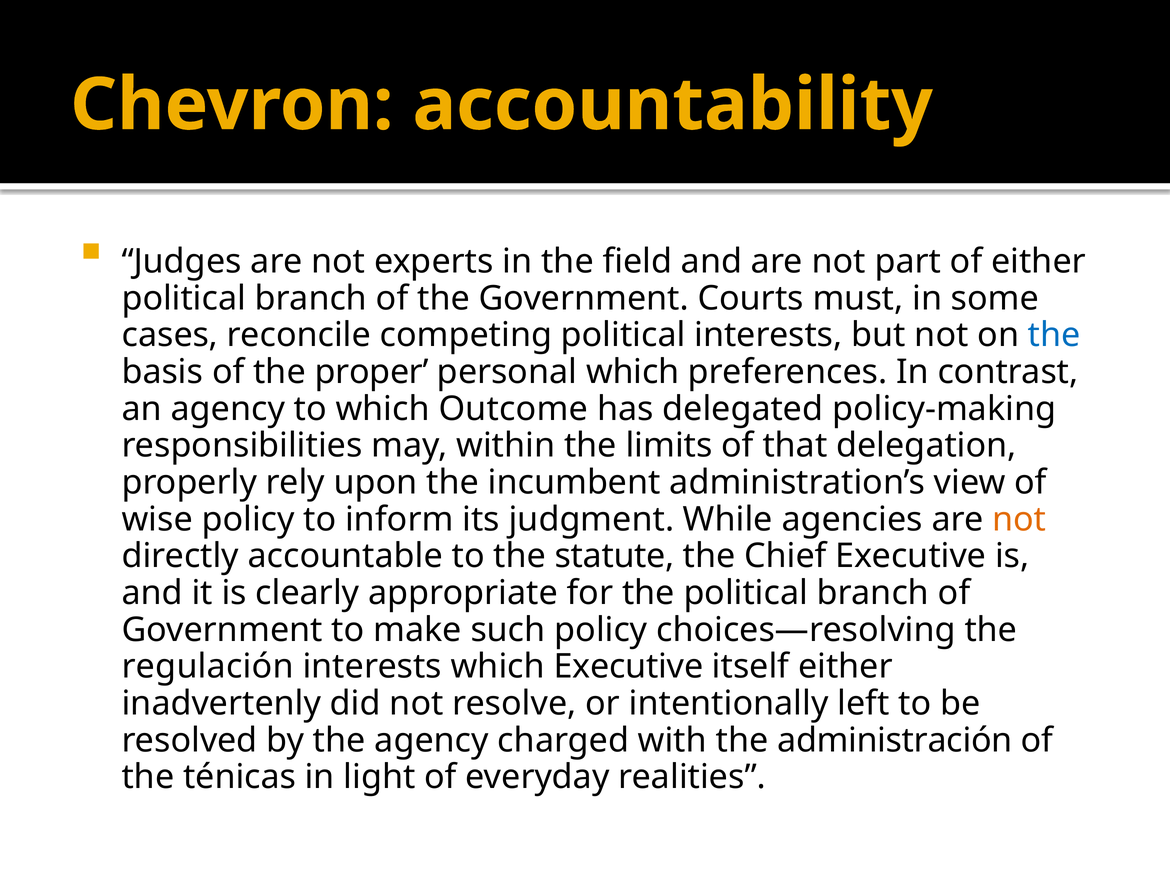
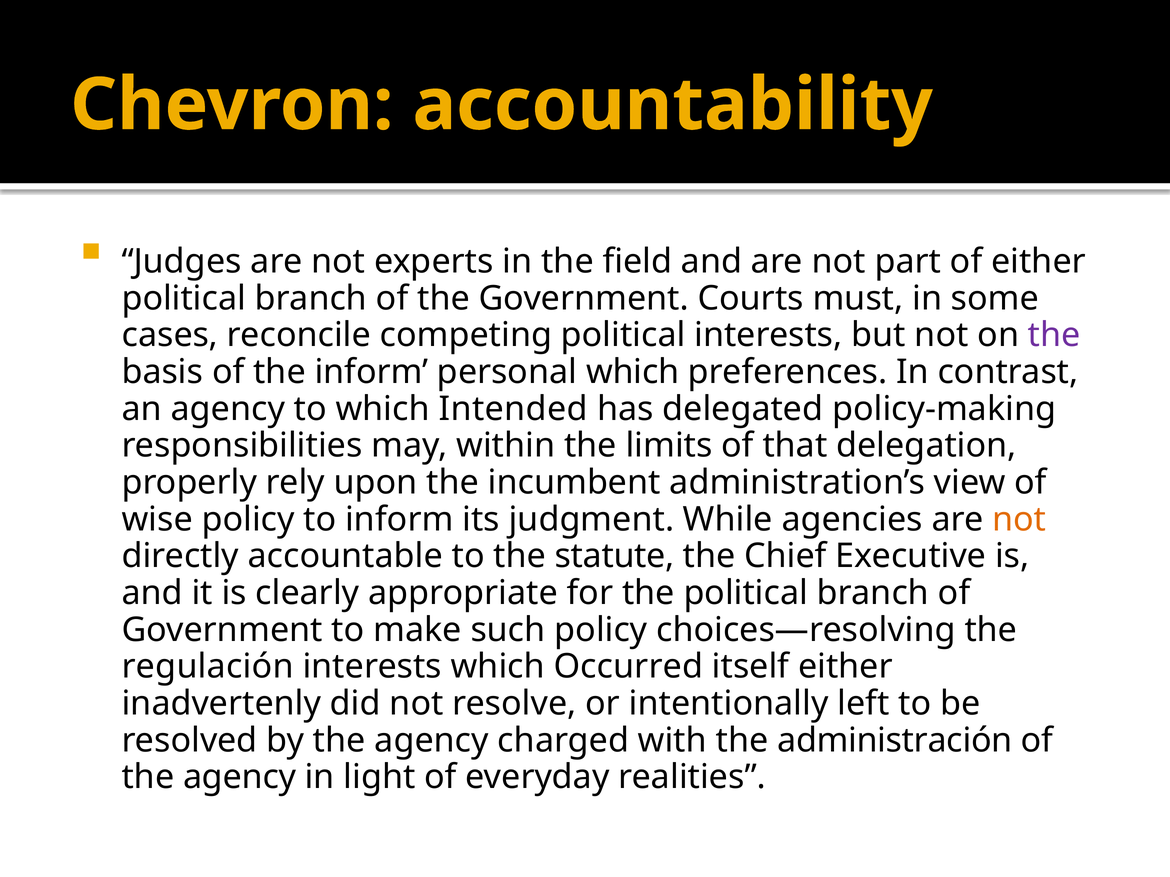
the at (1054, 335) colour: blue -> purple
the proper: proper -> inform
Outcome: Outcome -> Intended
which Executive: Executive -> Occurred
ténicas at (240, 778): ténicas -> agency
